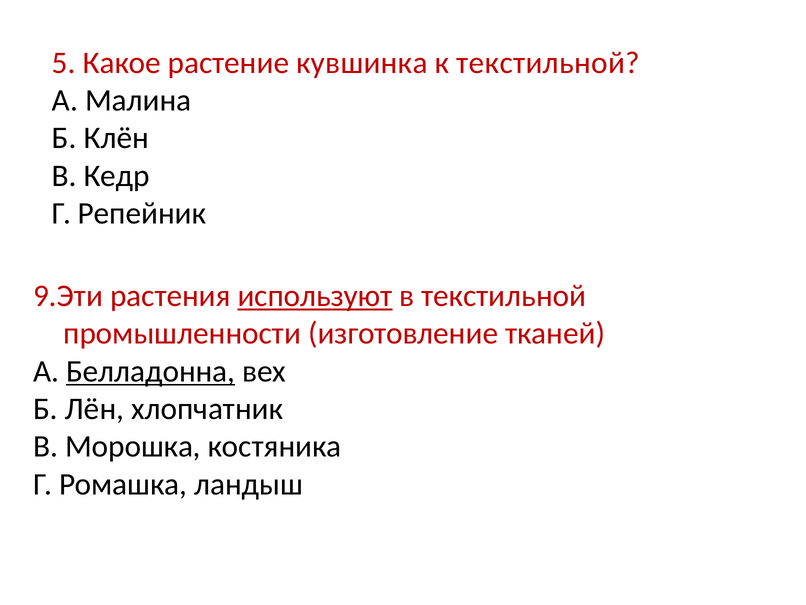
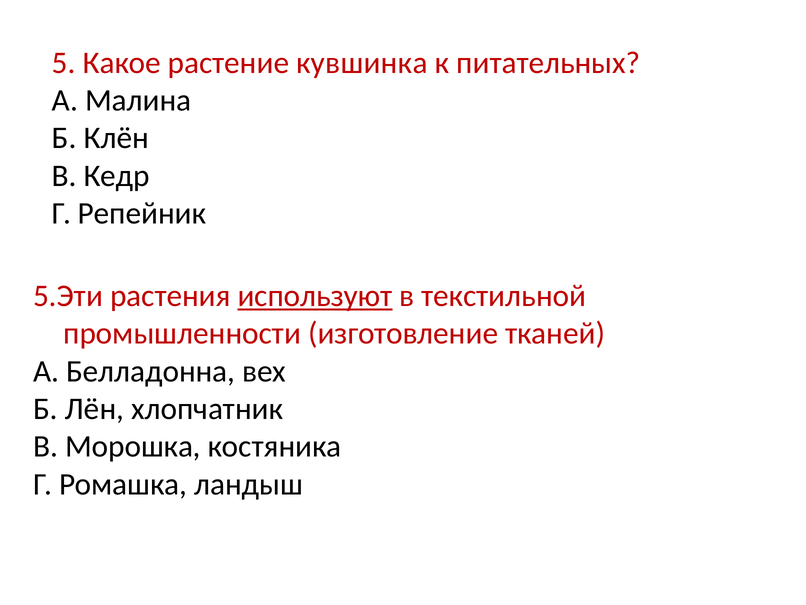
к текстильной: текстильной -> питательных
9.Эти: 9.Эти -> 5.Эти
Белладонна underline: present -> none
